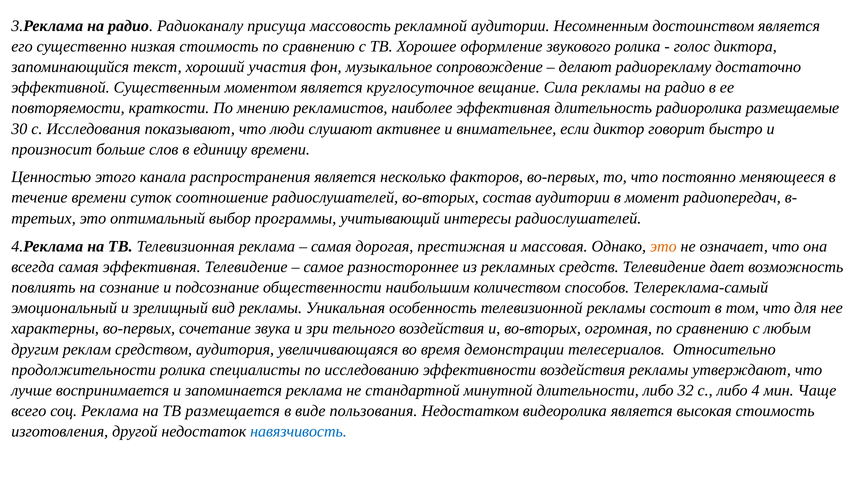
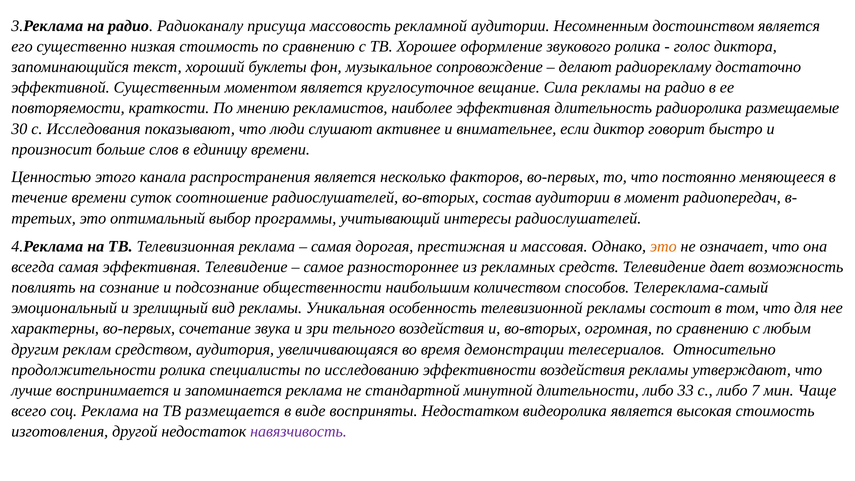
участия: участия -> буклеты
32: 32 -> 33
4: 4 -> 7
пользования: пользования -> восприняты
навязчивость colour: blue -> purple
